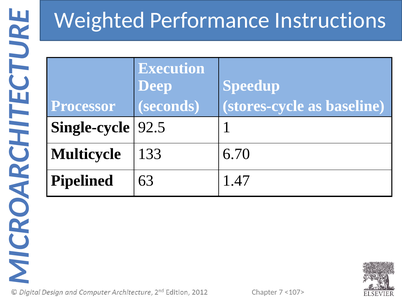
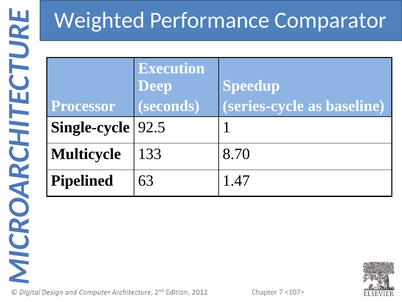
Instructions: Instructions -> Comparator
stores-cycle: stores-cycle -> series-cycle
6.70: 6.70 -> 8.70
